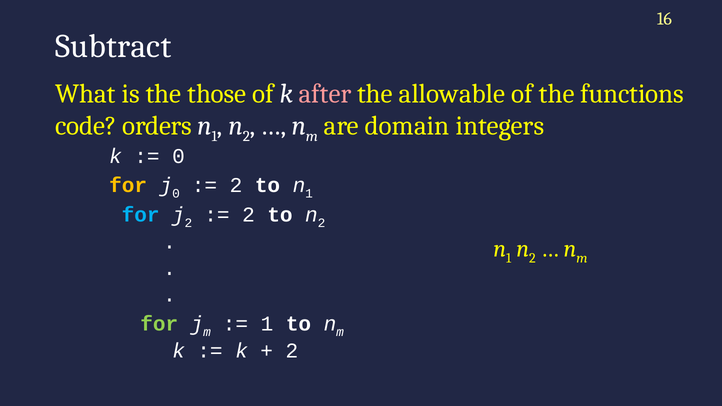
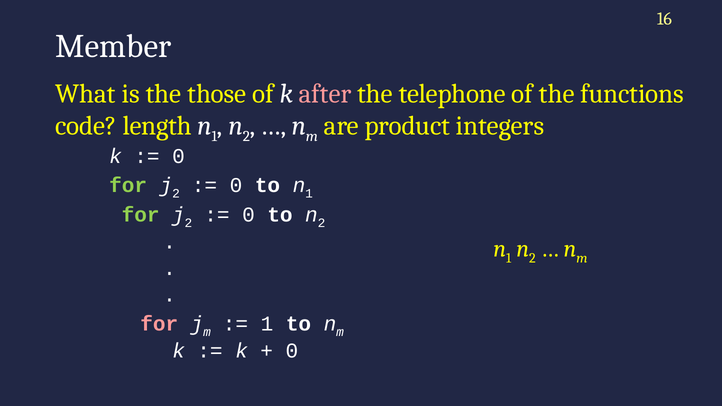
Subtract: Subtract -> Member
allowable: allowable -> telephone
orders: orders -> length
domain: domain -> product
for at (128, 185) colour: yellow -> light green
0 at (176, 194): 0 -> 2
2 at (236, 185): 2 -> 0
for at (141, 215) colour: light blue -> light green
2 at (248, 215): 2 -> 0
for at (159, 324) colour: light green -> pink
2 at (292, 351): 2 -> 0
